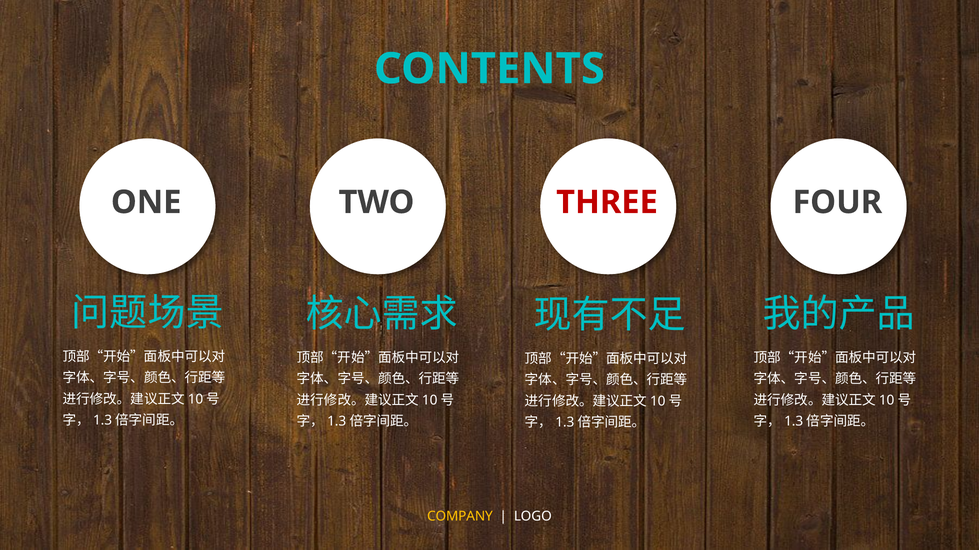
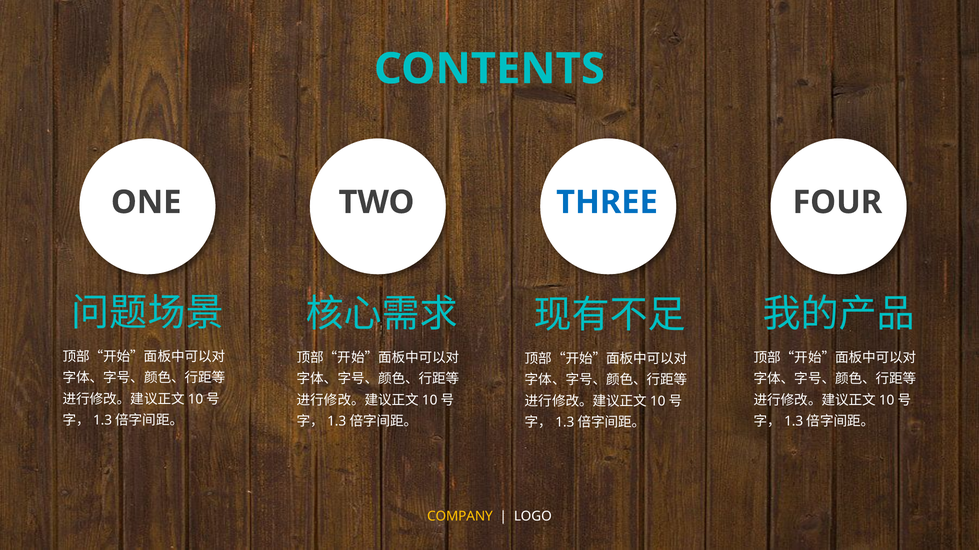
THREE colour: red -> blue
